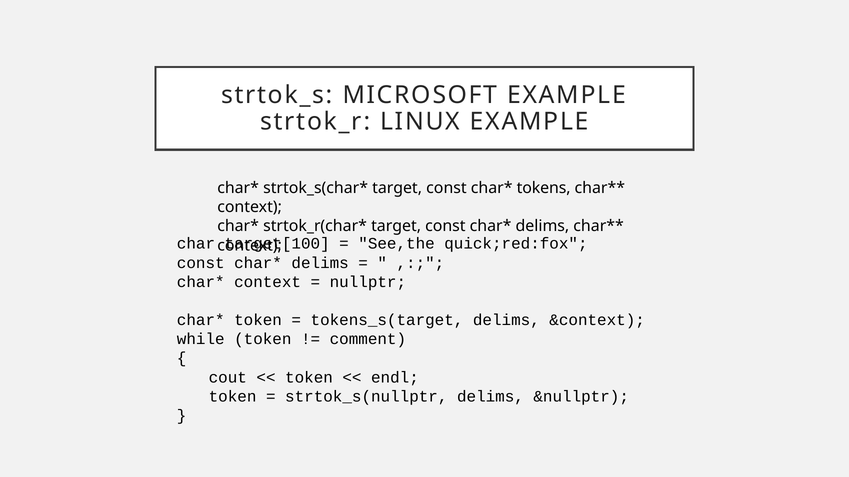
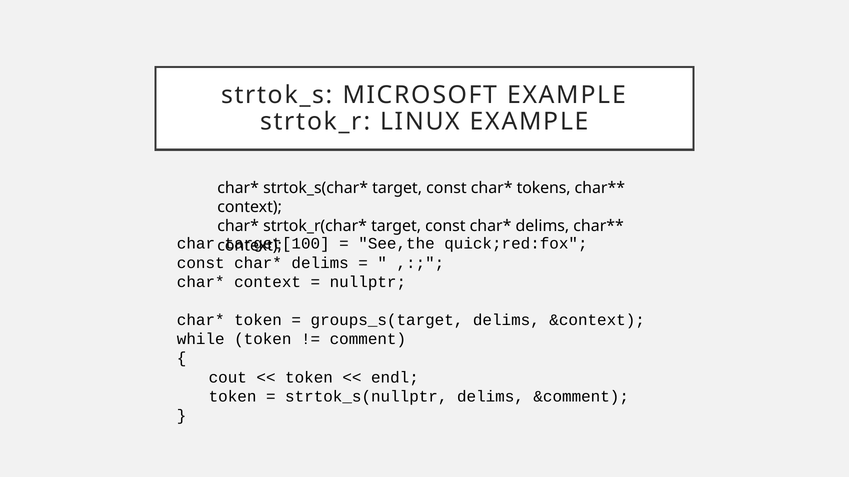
tokens_s(target: tokens_s(target -> groups_s(target
&nullptr: &nullptr -> &comment
